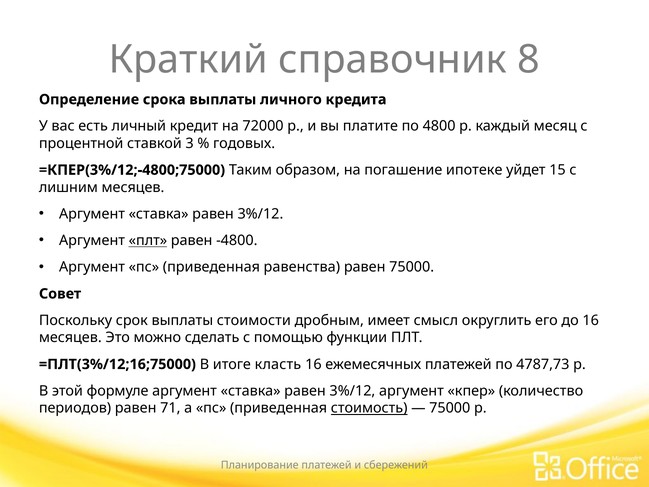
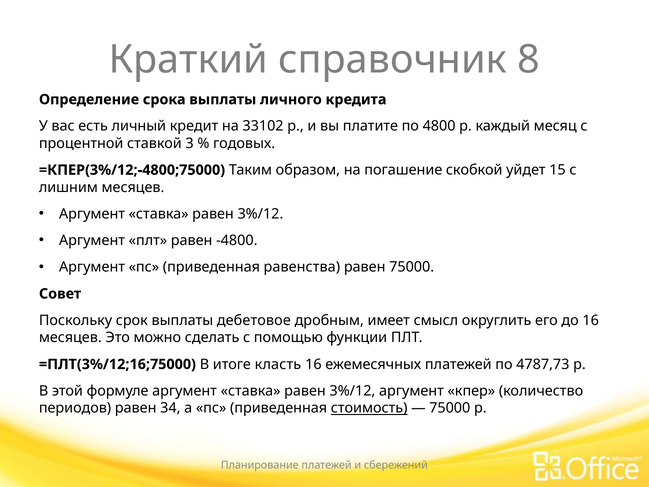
72000: 72000 -> 33102
ипотеке: ипотеке -> скобкой
плт at (148, 240) underline: present -> none
стоимости: стоимости -> дебетовое
71: 71 -> 34
